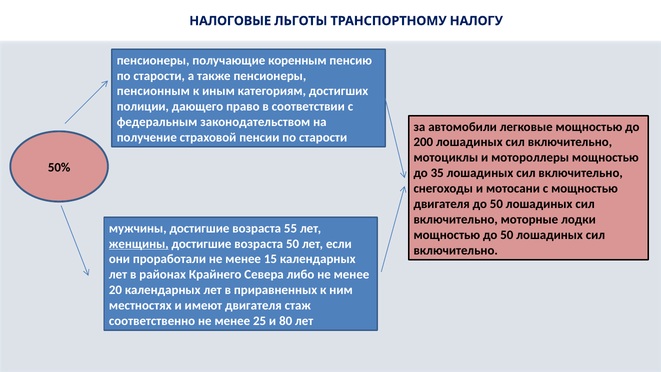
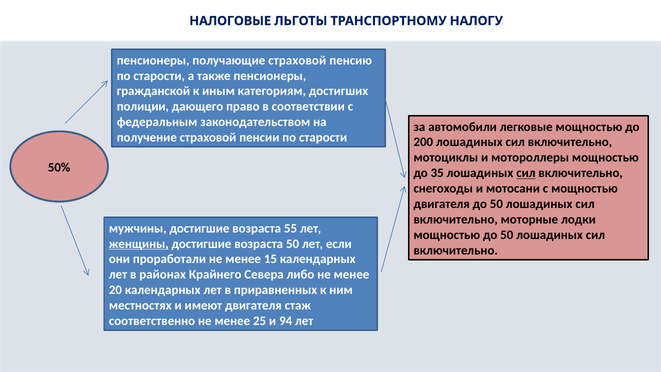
получающие коренным: коренным -> страховой
пенсионным: пенсионным -> гражданской
сил at (526, 173) underline: none -> present
80: 80 -> 94
